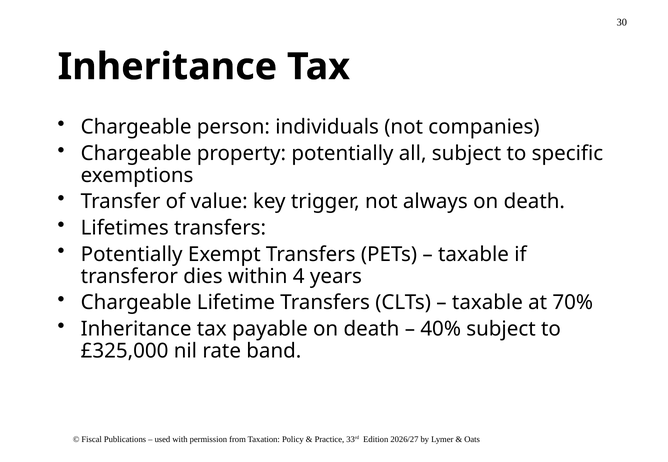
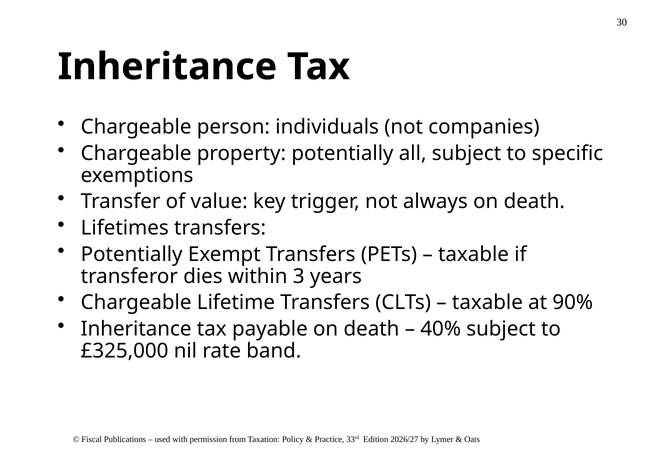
4: 4 -> 3
70%: 70% -> 90%
